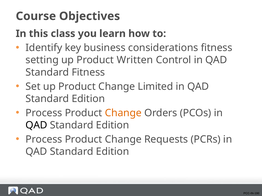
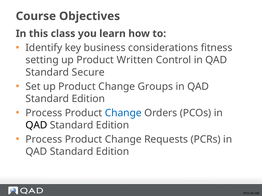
Standard Fitness: Fitness -> Secure
Limited: Limited -> Groups
Change at (123, 113) colour: orange -> blue
